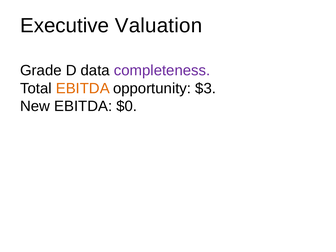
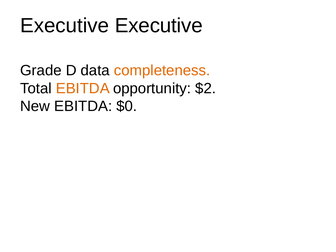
Executive Valuation: Valuation -> Executive
completeness colour: purple -> orange
$3: $3 -> $2
